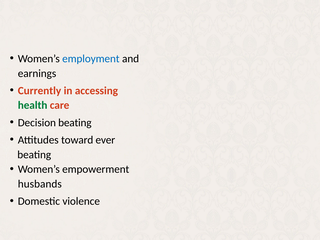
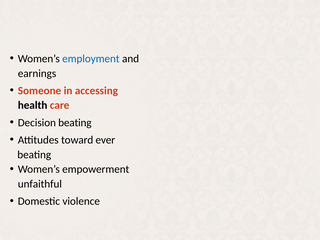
Currently: Currently -> Someone
health colour: green -> black
husbands: husbands -> unfaithful
